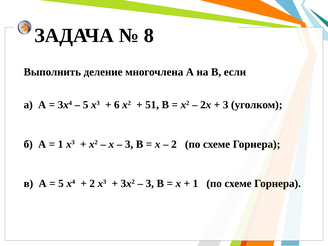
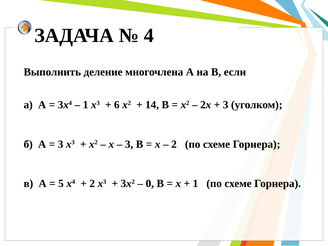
8: 8 -> 4
5 at (86, 105): 5 -> 1
51: 51 -> 14
1 at (61, 144): 1 -> 3
3 at (150, 184): 3 -> 0
